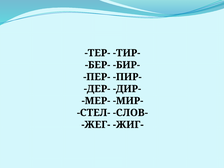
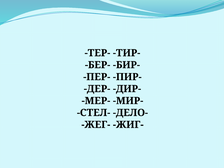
СЛОВ-: СЛОВ- -> ДЕЛО-
